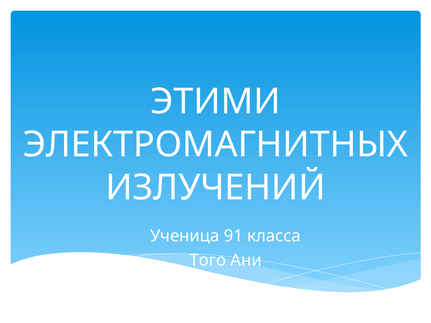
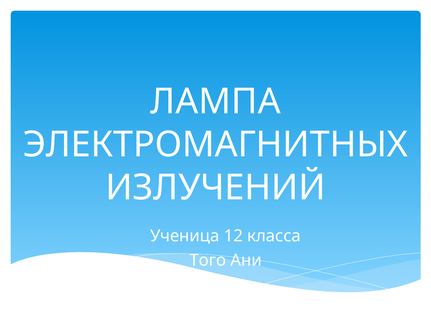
ЭТИМИ: ЭТИМИ -> ЛАМПА
91: 91 -> 12
